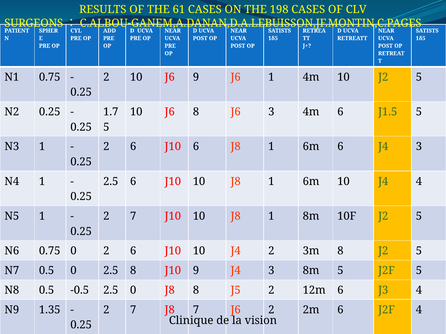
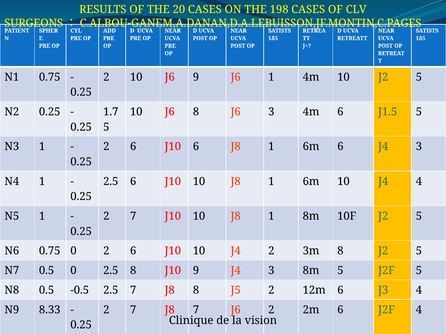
61: 61 -> 20
2.5 0: 0 -> 7
1.35: 1.35 -> 8.33
